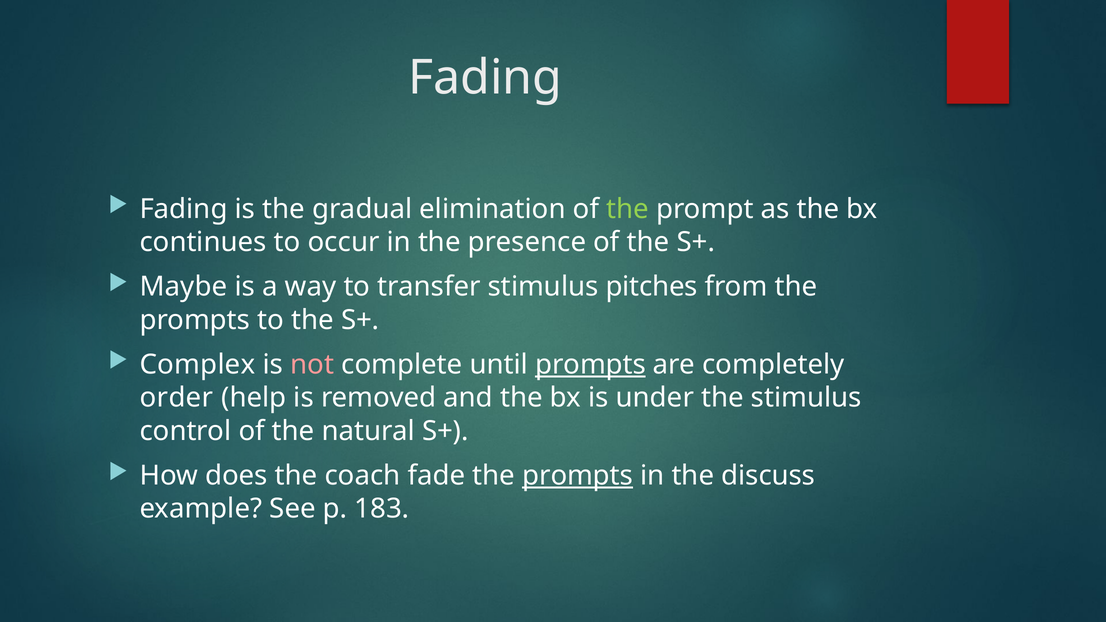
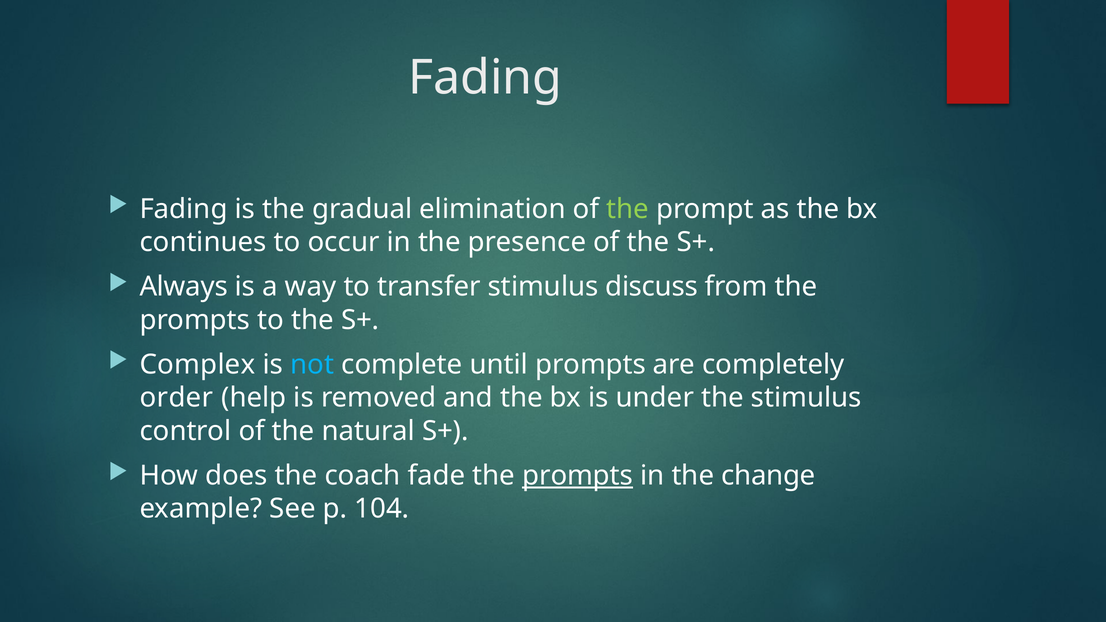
Maybe: Maybe -> Always
pitches: pitches -> discuss
not colour: pink -> light blue
prompts at (591, 365) underline: present -> none
discuss: discuss -> change
183: 183 -> 104
